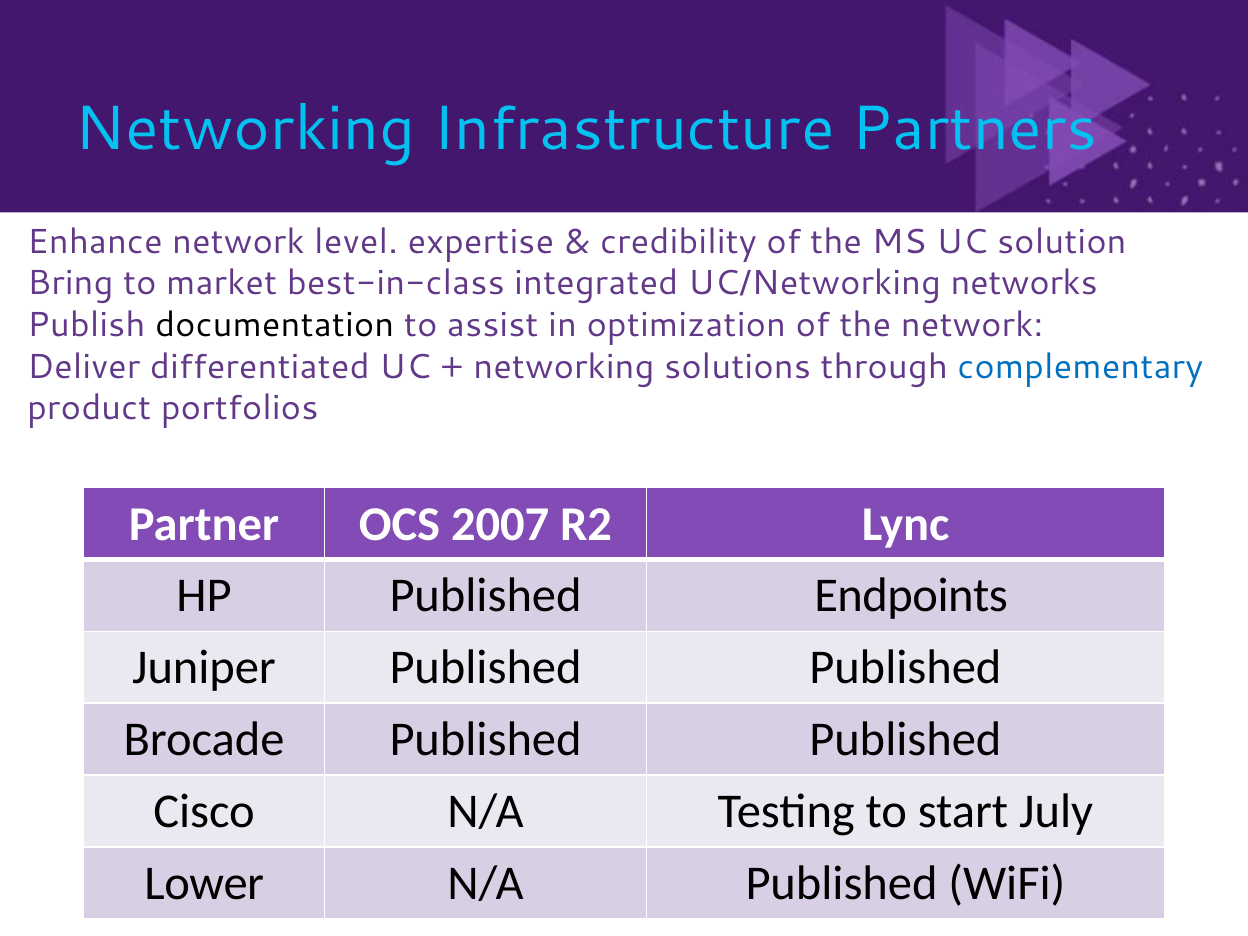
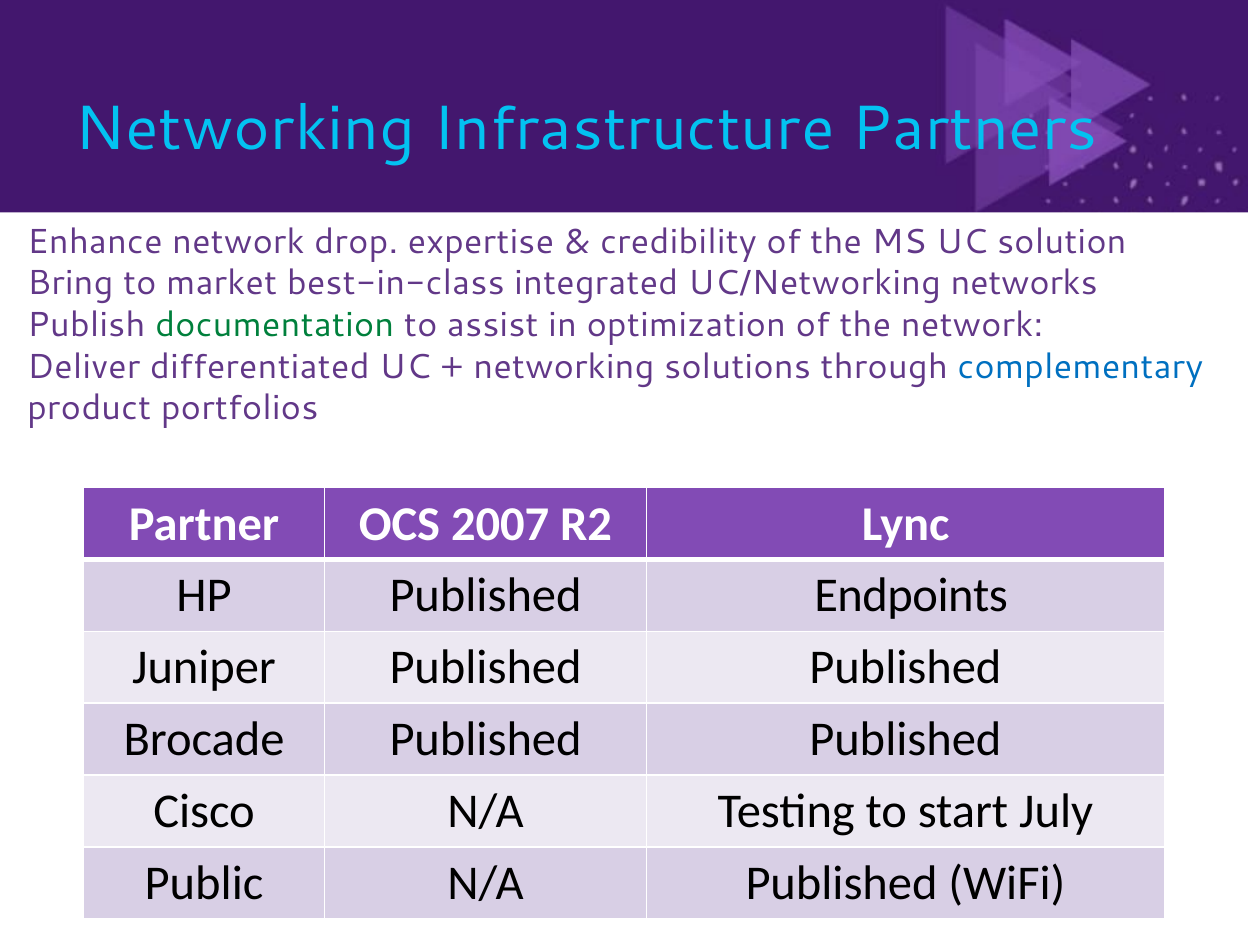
level: level -> drop
documentation colour: black -> green
Lower: Lower -> Public
